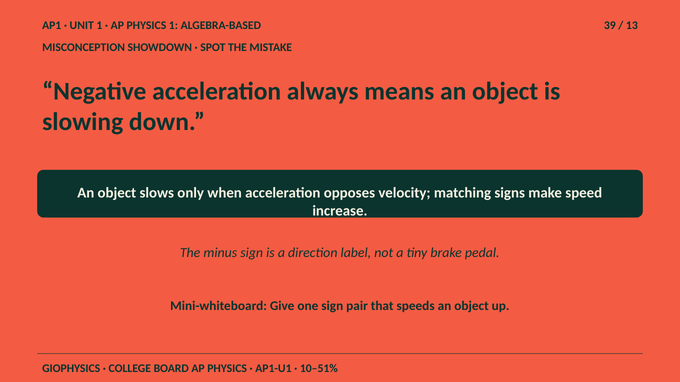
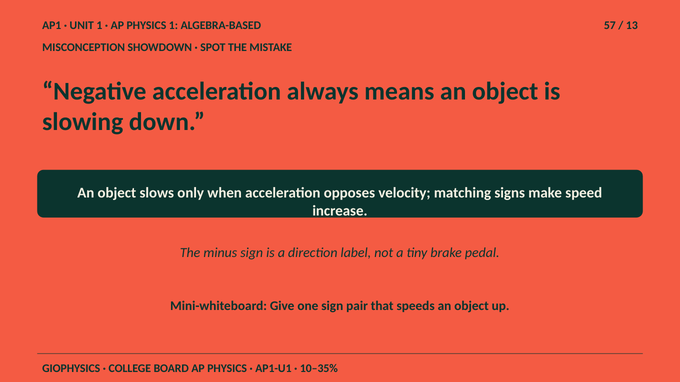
39: 39 -> 57
10–51%: 10–51% -> 10–35%
